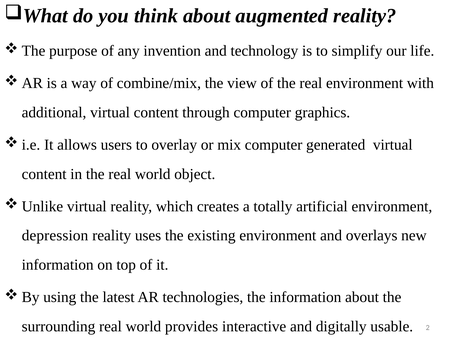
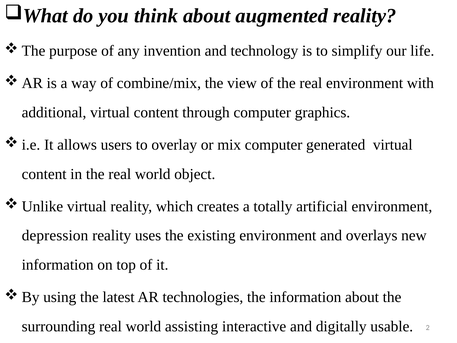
provides: provides -> assisting
